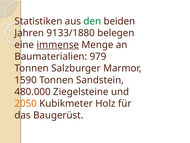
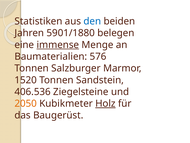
den colour: green -> blue
9133/1880: 9133/1880 -> 5901/1880
979: 979 -> 576
1590: 1590 -> 1520
480.000: 480.000 -> 406.536
Holz underline: none -> present
